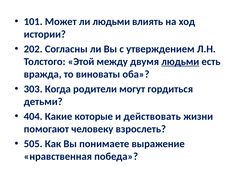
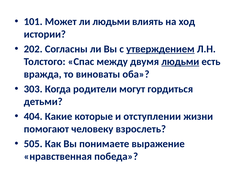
утверждением underline: none -> present
Этой: Этой -> Спас
действовать: действовать -> отступлении
